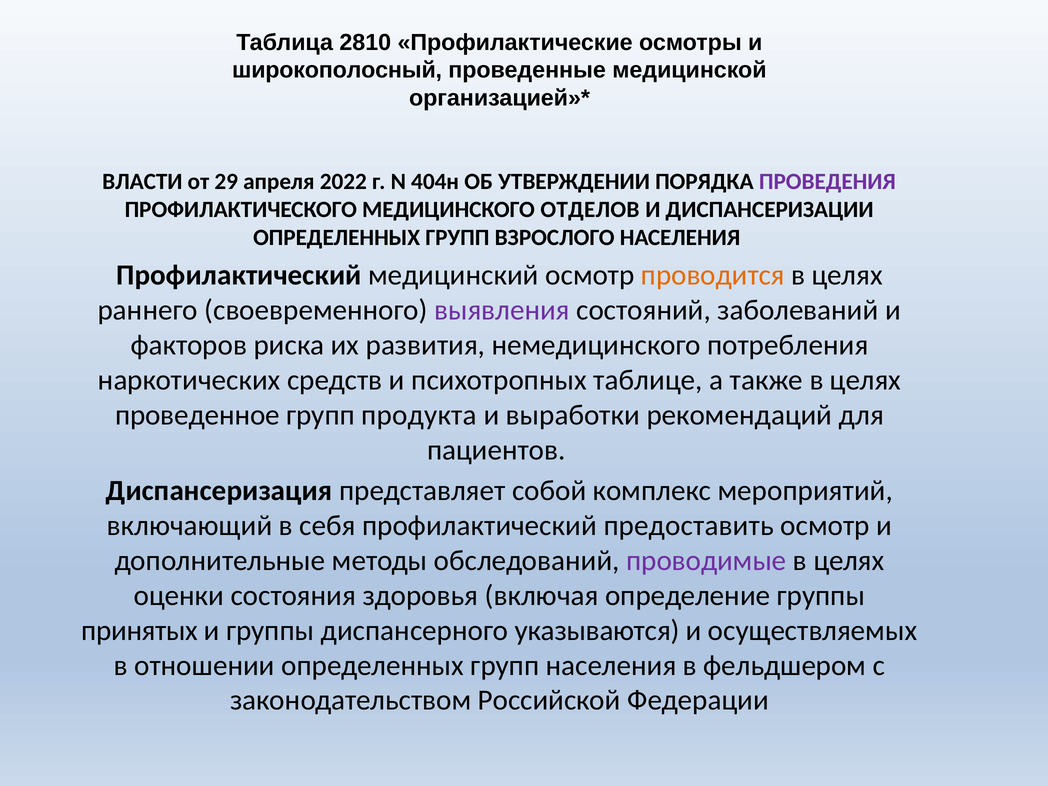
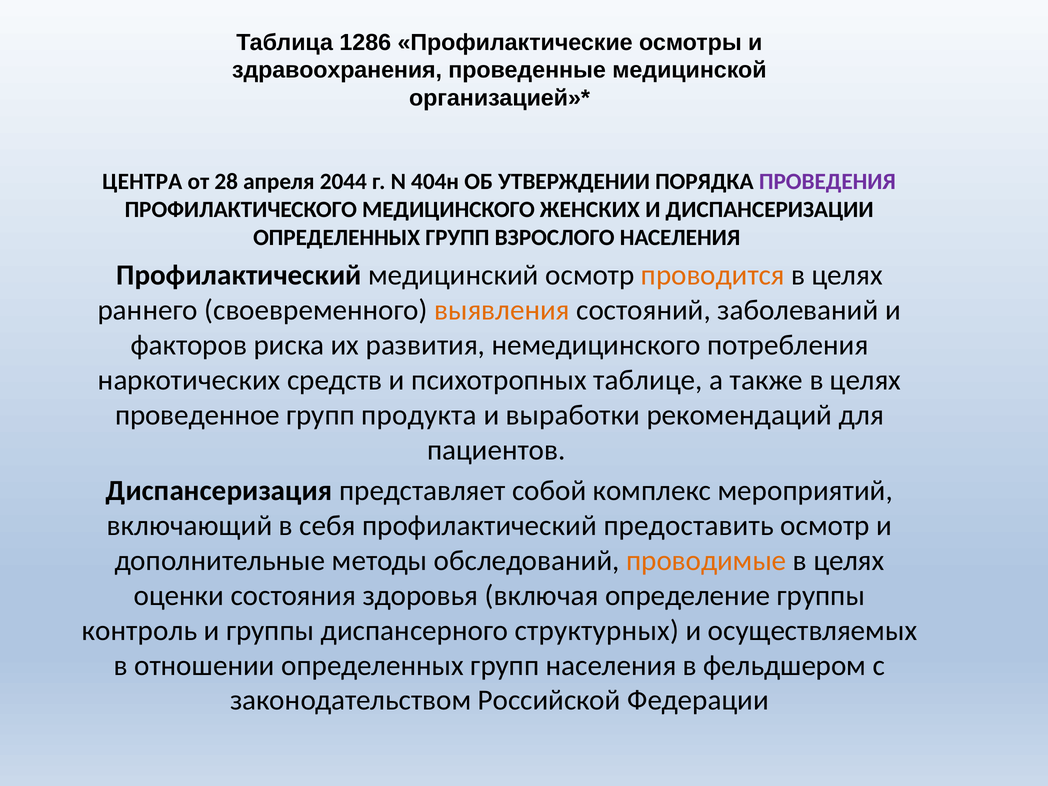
2810: 2810 -> 1286
широкополосный: широкополосный -> здравоохранения
ВЛАСТИ: ВЛАСТИ -> ЦЕНТРА
29: 29 -> 28
2022: 2022 -> 2044
ОТДЕЛОВ: ОТДЕЛОВ -> ЖЕНСКИХ
выявления colour: purple -> orange
проводимые colour: purple -> orange
принятых: принятых -> контроль
указываются: указываются -> структурных
